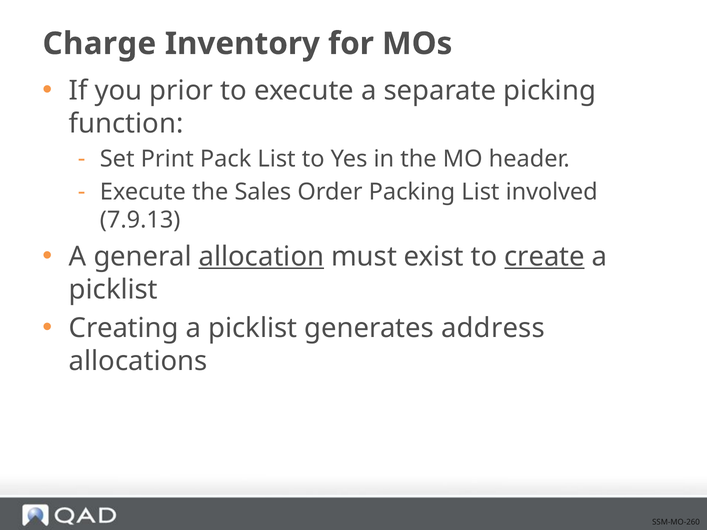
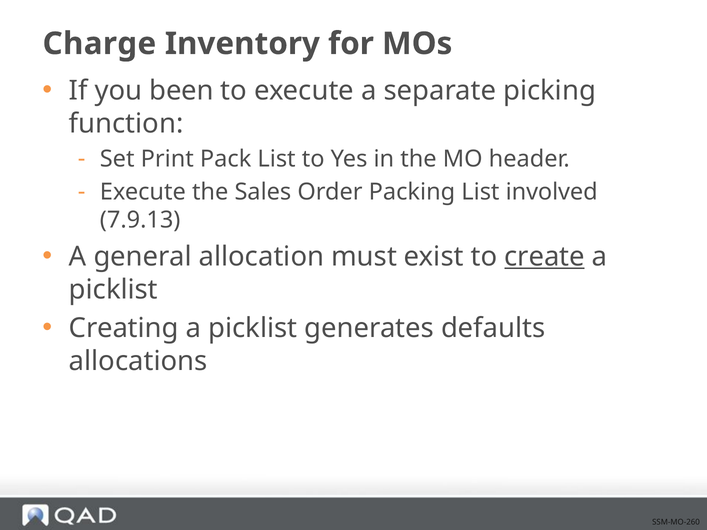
prior: prior -> been
allocation underline: present -> none
address: address -> defaults
